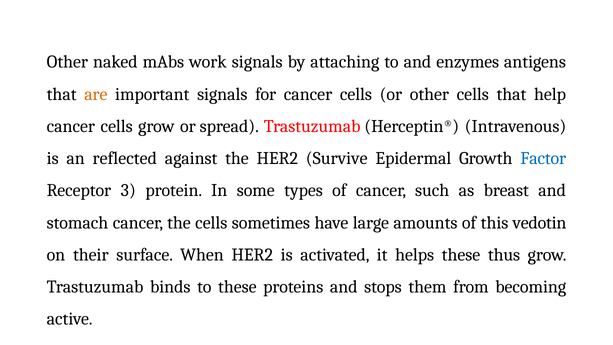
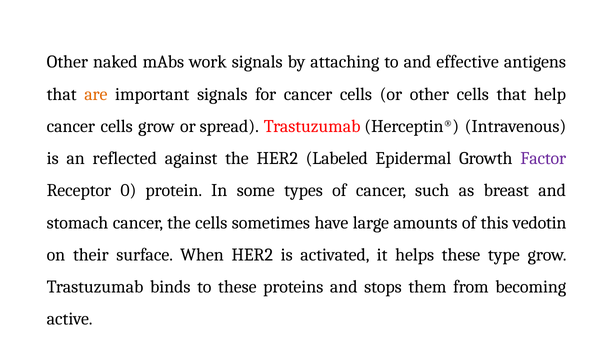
enzymes: enzymes -> effective
Survive: Survive -> Labeled
Factor colour: blue -> purple
3: 3 -> 0
thus: thus -> type
